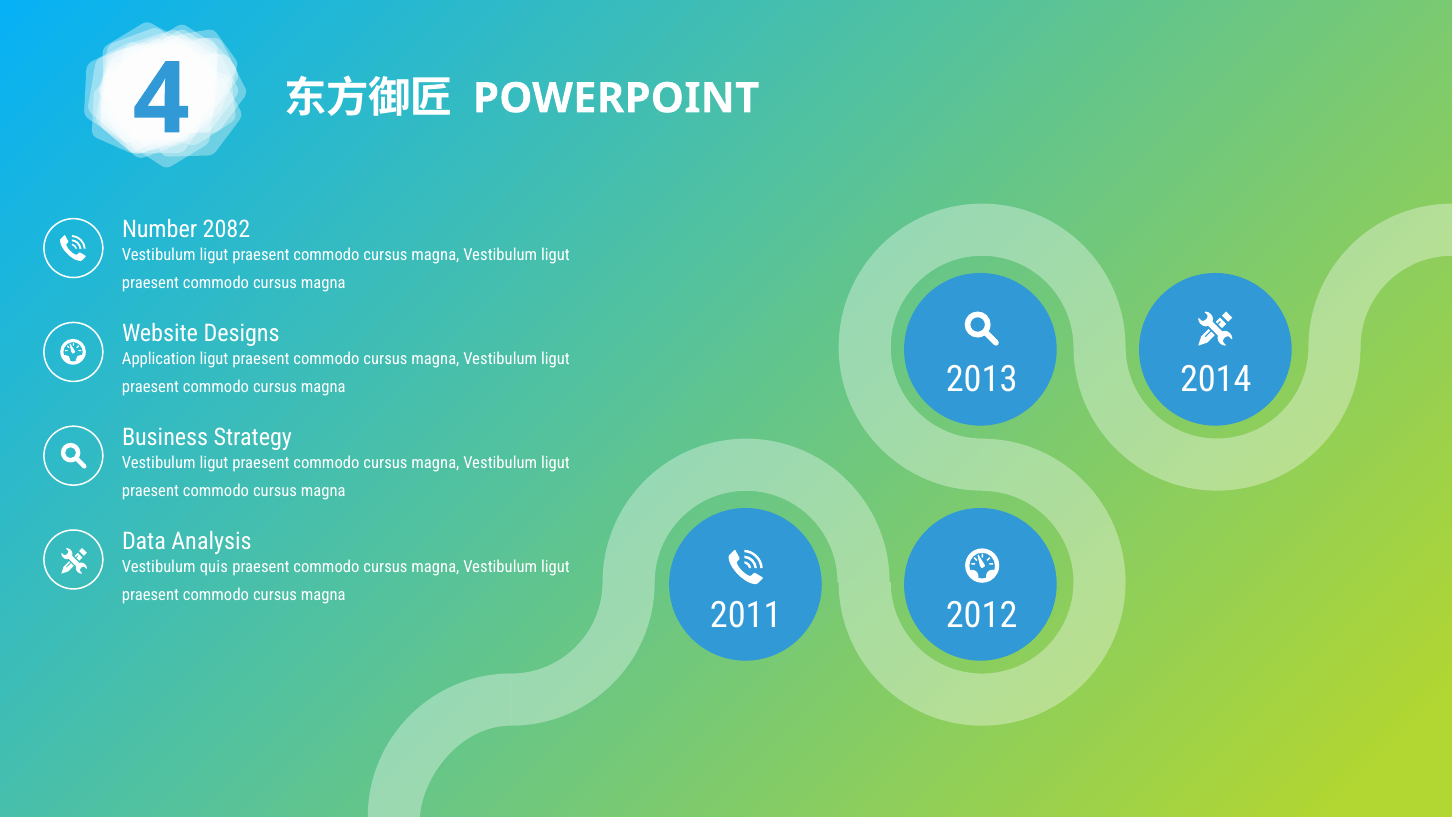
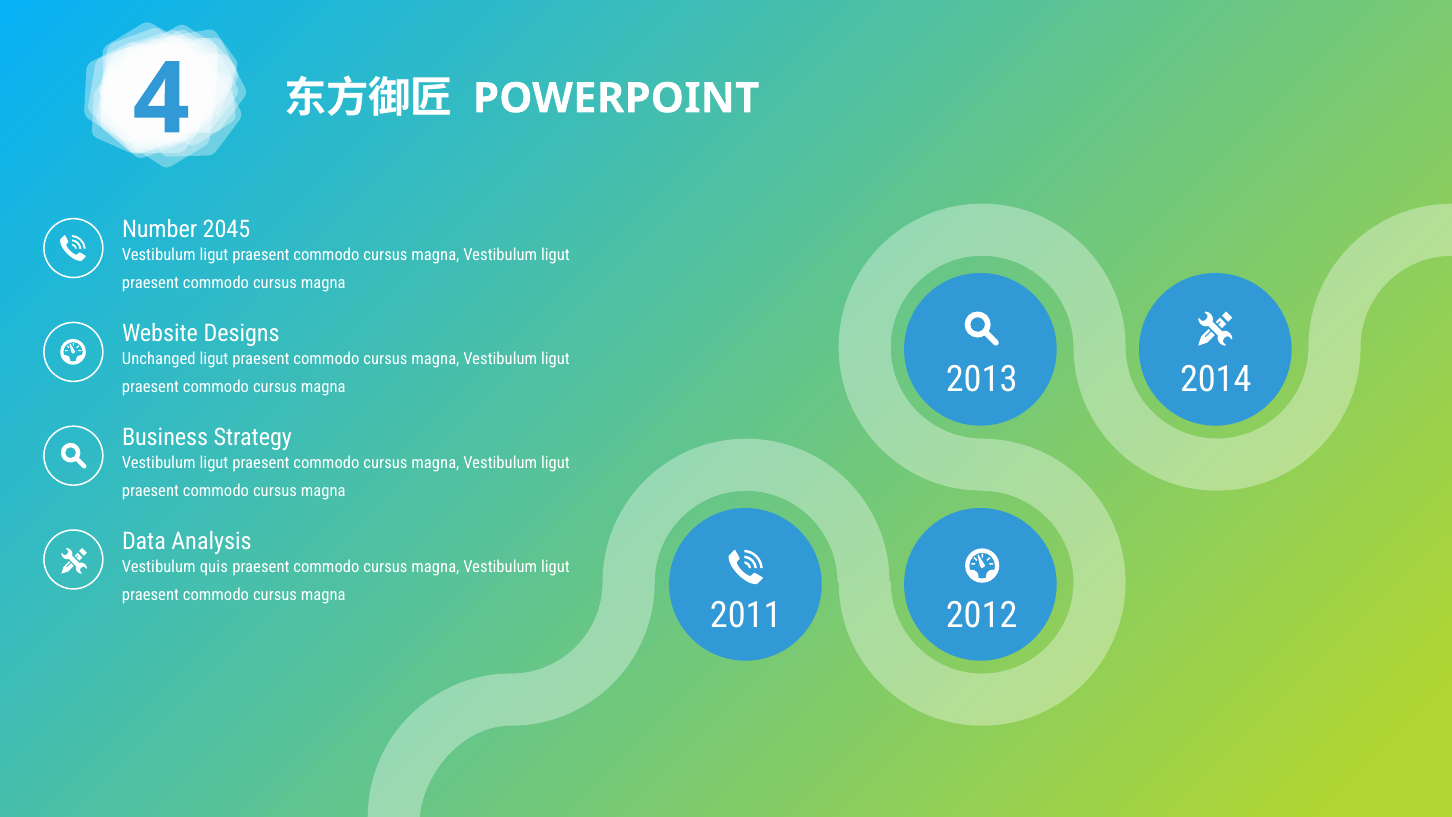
2082: 2082 -> 2045
Application: Application -> Unchanged
